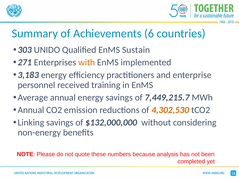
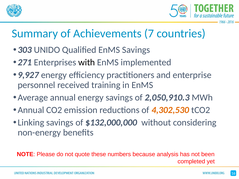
6: 6 -> 7
EnMS Sustain: Sustain -> Savings
with colour: orange -> black
3,183: 3,183 -> 9,927
7,449,215.7: 7,449,215.7 -> 2,050,910.3
